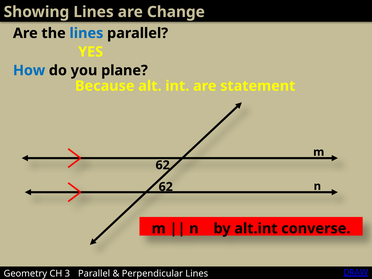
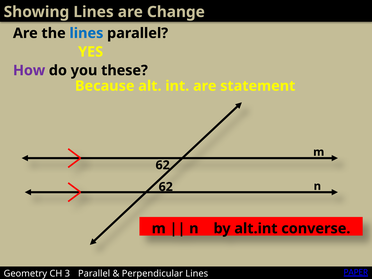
How colour: blue -> purple
plane: plane -> these
DRAW: DRAW -> PAPER
